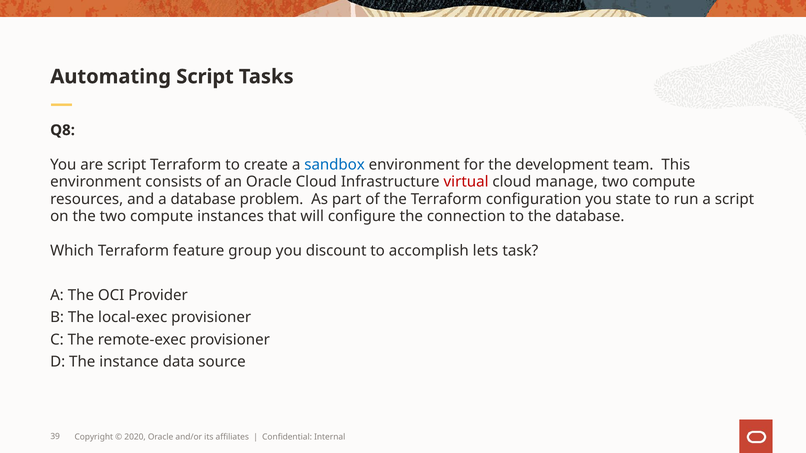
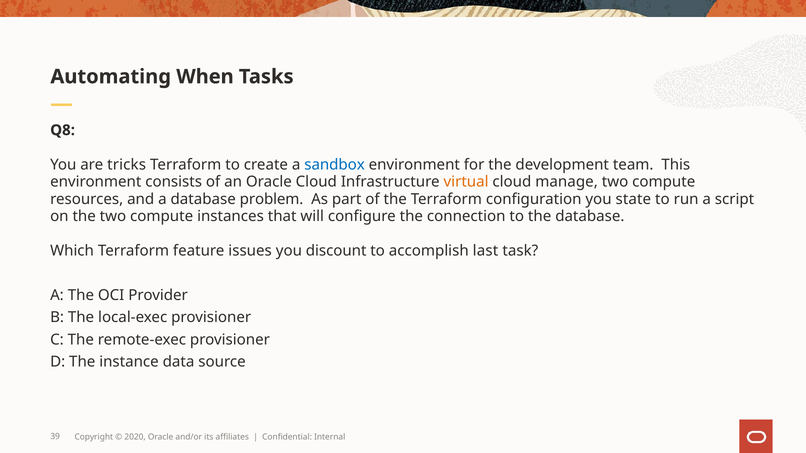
Automating Script: Script -> When
are script: script -> tricks
virtual colour: red -> orange
group: group -> issues
lets: lets -> last
